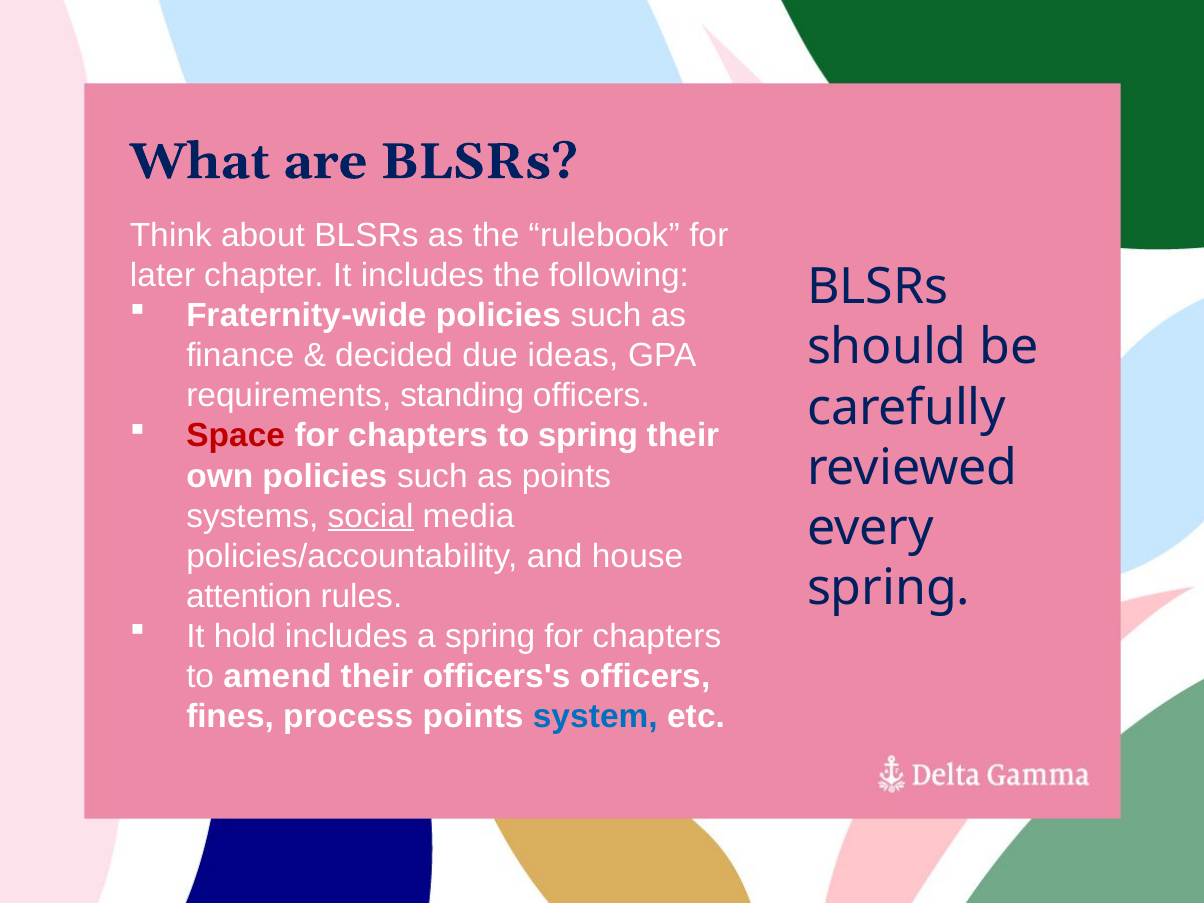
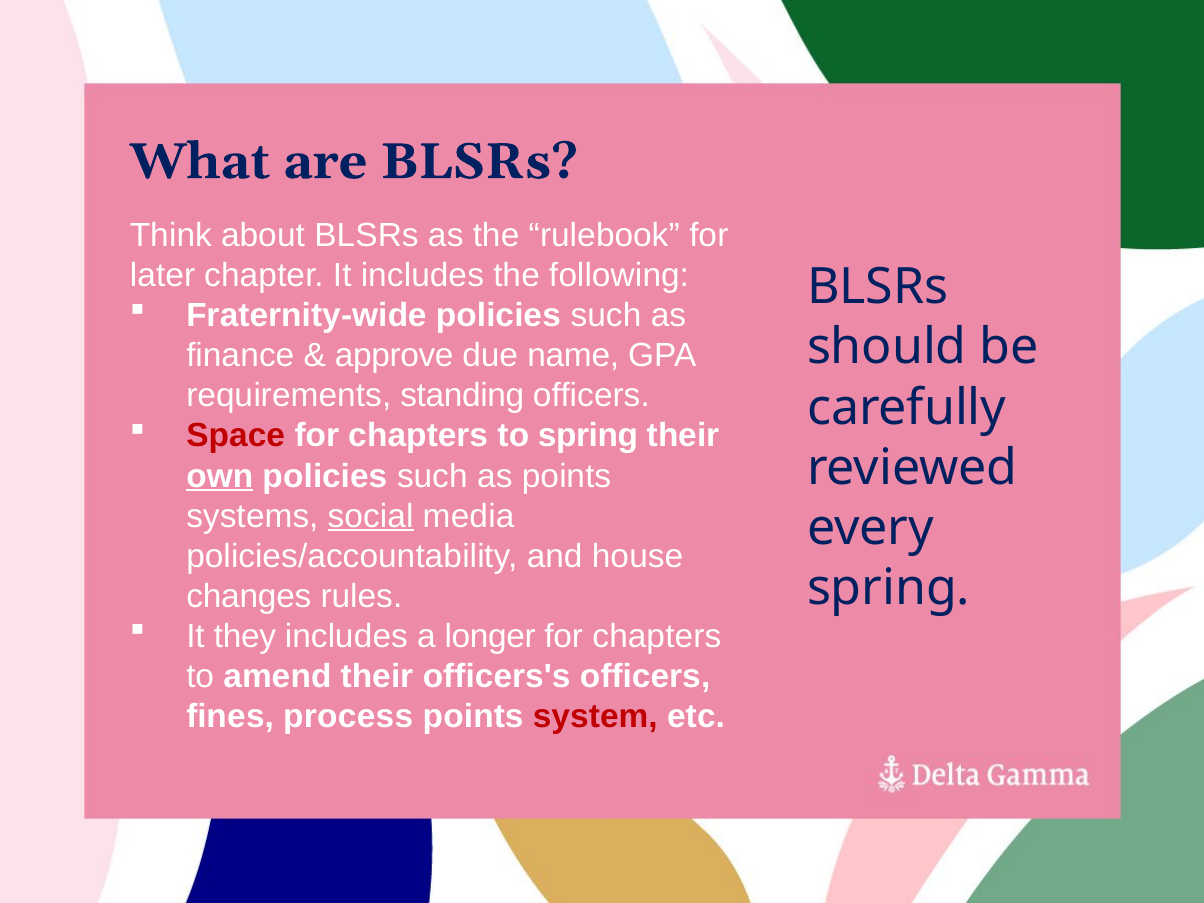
decided: decided -> approve
ideas: ideas -> name
own underline: none -> present
attention: attention -> changes
hold: hold -> they
a spring: spring -> longer
system colour: blue -> red
